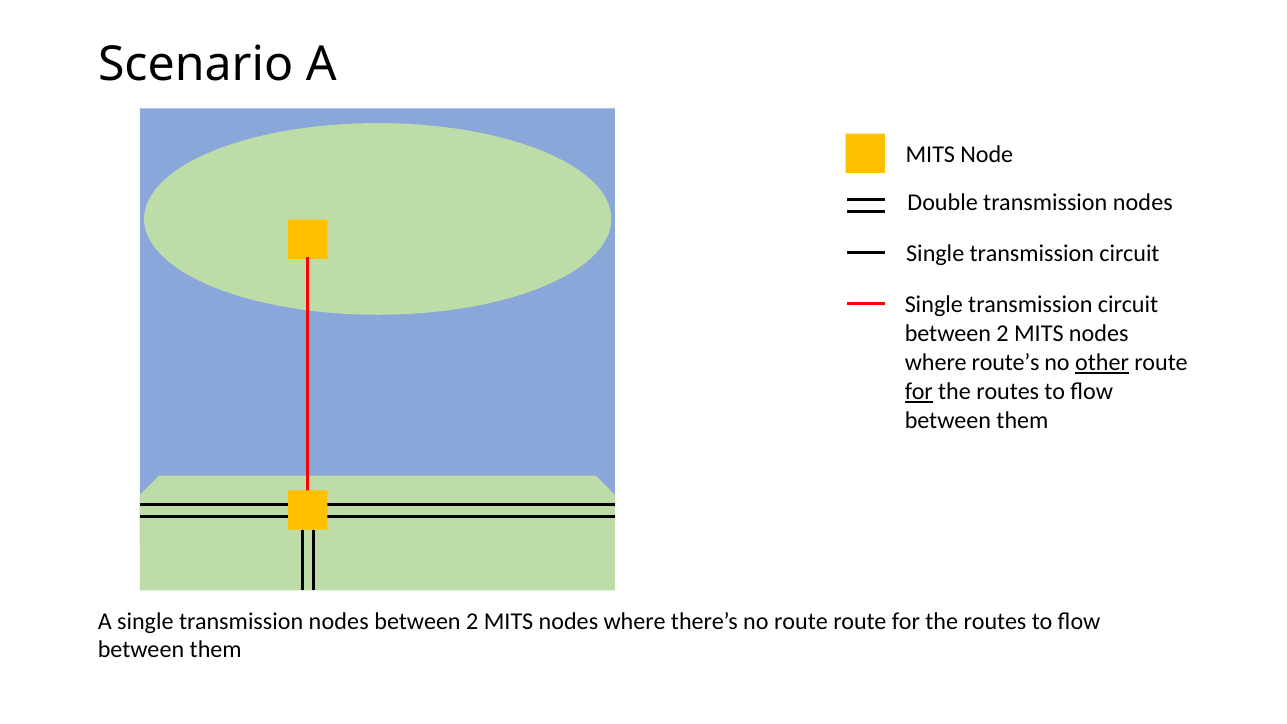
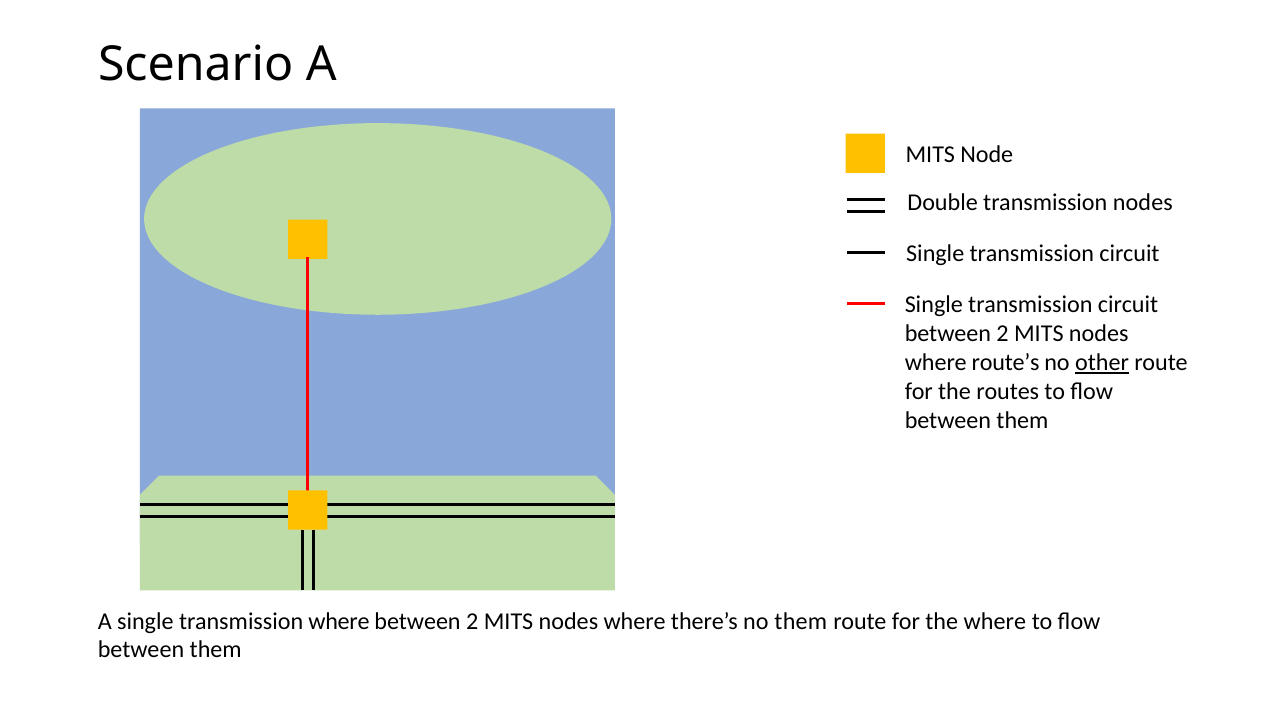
for at (919, 392) underline: present -> none
single transmission nodes: nodes -> where
no route: route -> them
routes at (995, 621): routes -> where
